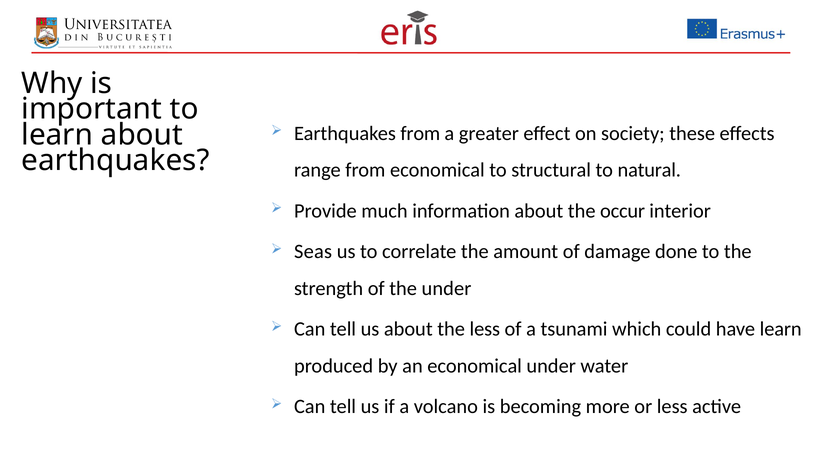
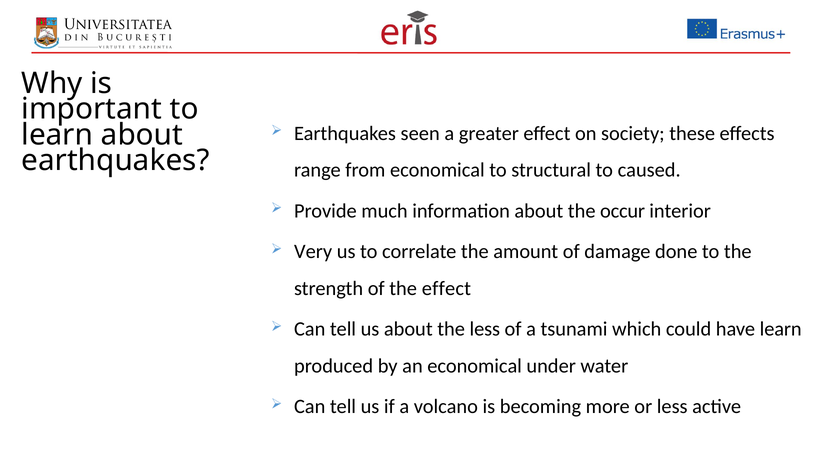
Earthquakes from: from -> seen
natural: natural -> caused
Seas: Seas -> Very
the under: under -> effect
